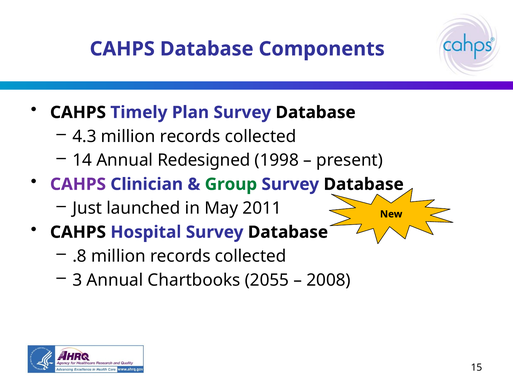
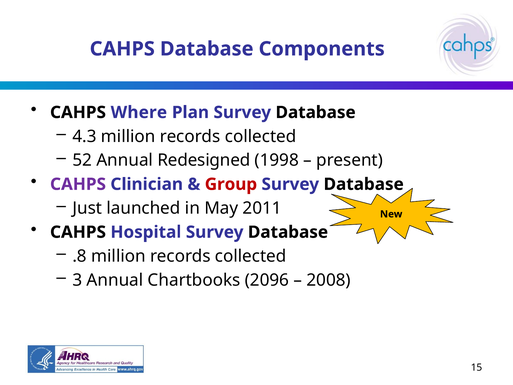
Timely: Timely -> Where
14: 14 -> 52
Group colour: green -> red
2055: 2055 -> 2096
